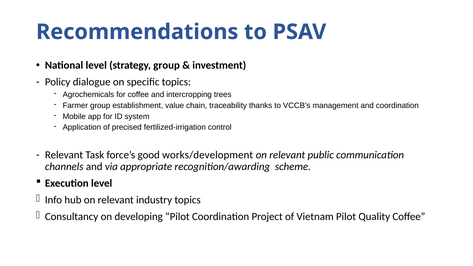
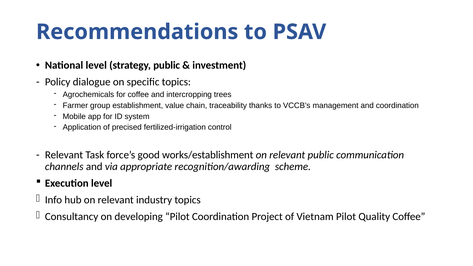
strategy group: group -> public
works/development: works/development -> works/establishment
